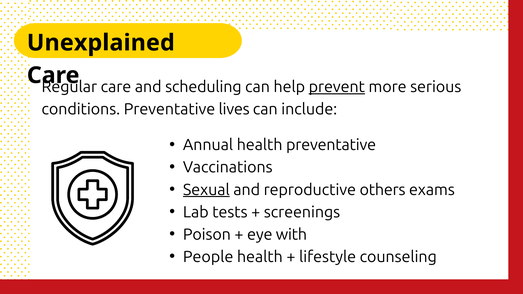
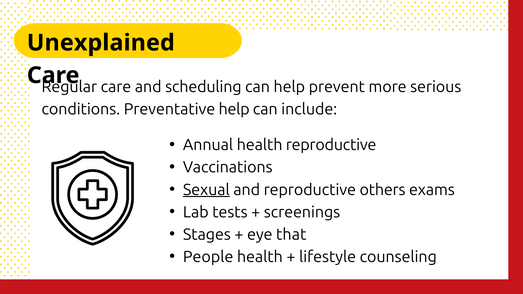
prevent underline: present -> none
Preventative lives: lives -> help
health preventative: preventative -> reproductive
Poison: Poison -> Stages
with: with -> that
